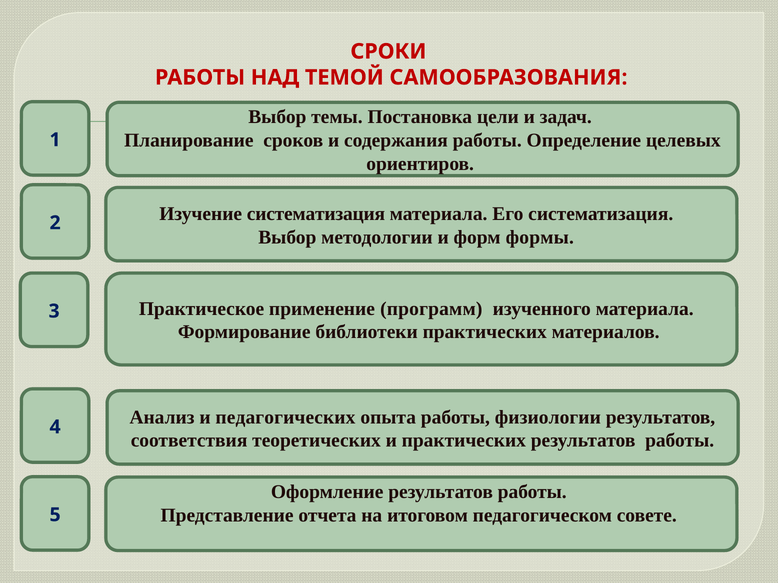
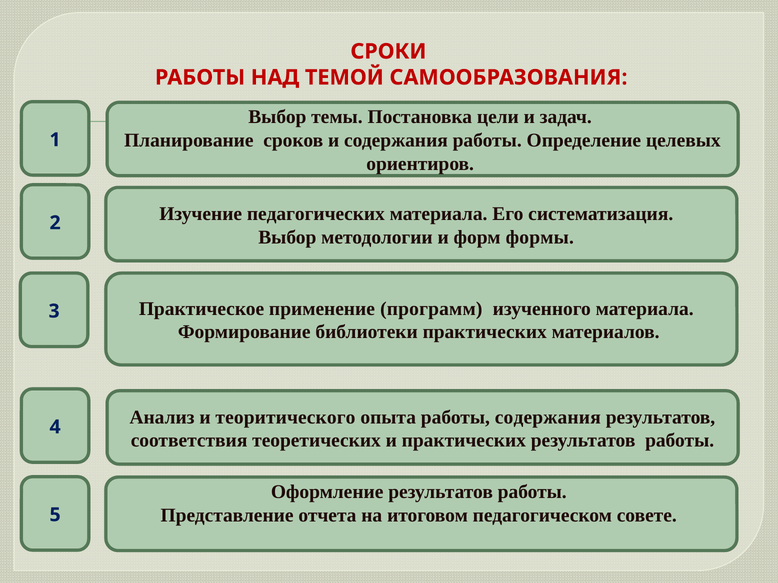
Изучение систематизация: систематизация -> педагогических
педагогических: педагогических -> теоритического
работы физиологии: физиологии -> содержания
